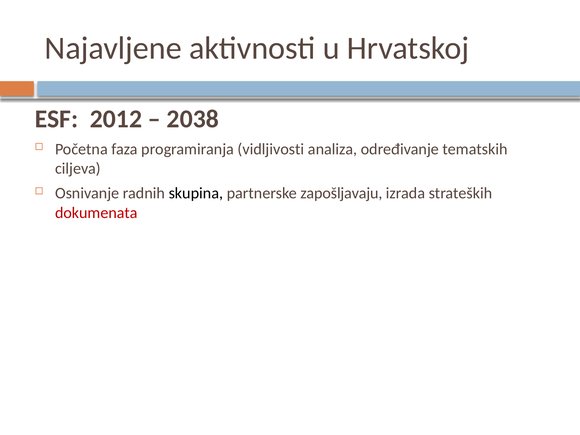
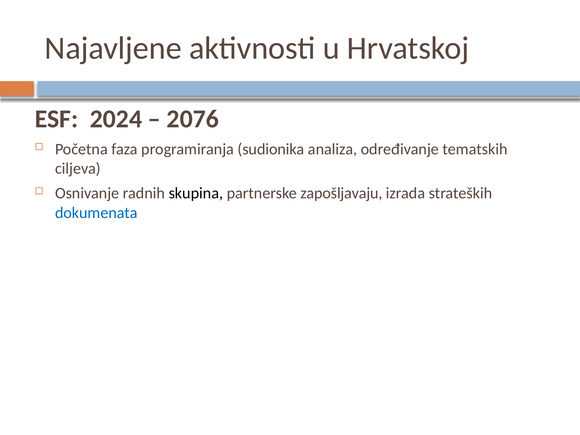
2012: 2012 -> 2024
2038: 2038 -> 2076
vidljivosti: vidljivosti -> sudionika
dokumenata colour: red -> blue
